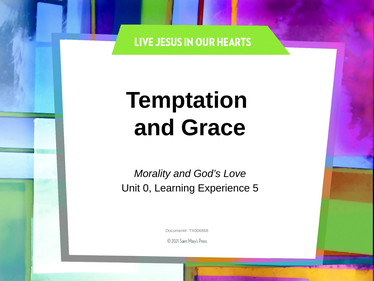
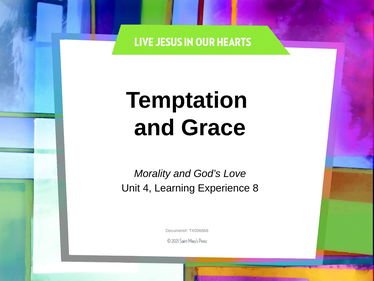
0: 0 -> 4
5: 5 -> 8
